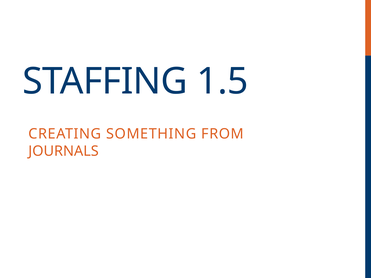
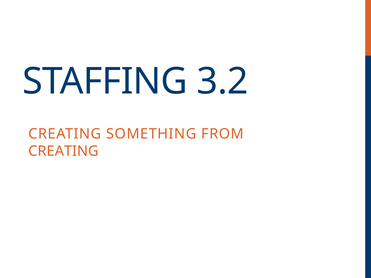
1.5: 1.5 -> 3.2
JOURNALS at (64, 151): JOURNALS -> CREATING
